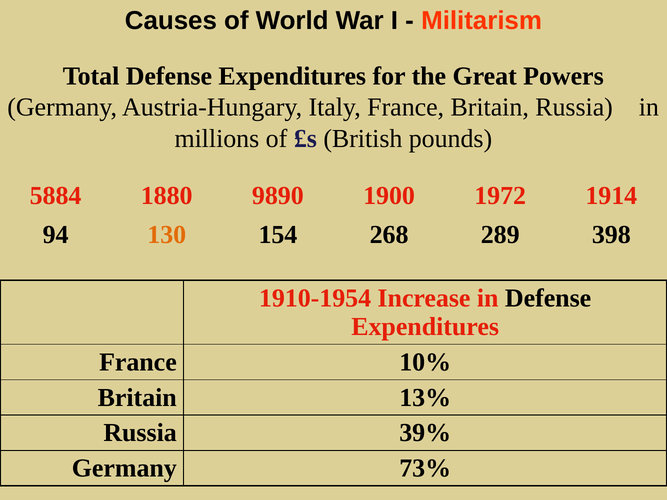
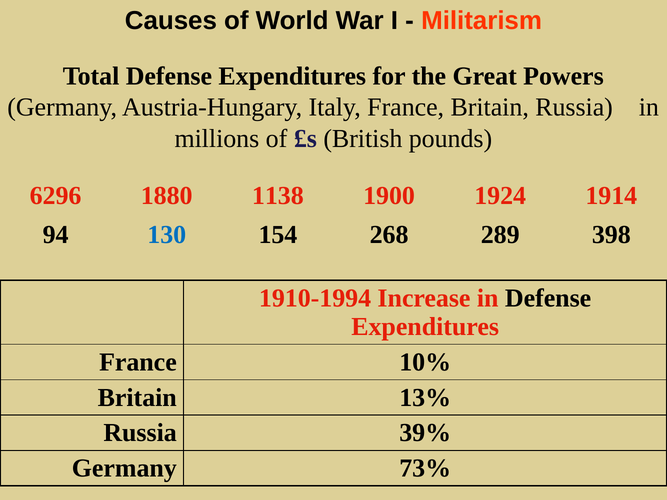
5884: 5884 -> 6296
9890: 9890 -> 1138
1972: 1972 -> 1924
130 colour: orange -> blue
1910-1954: 1910-1954 -> 1910-1994
